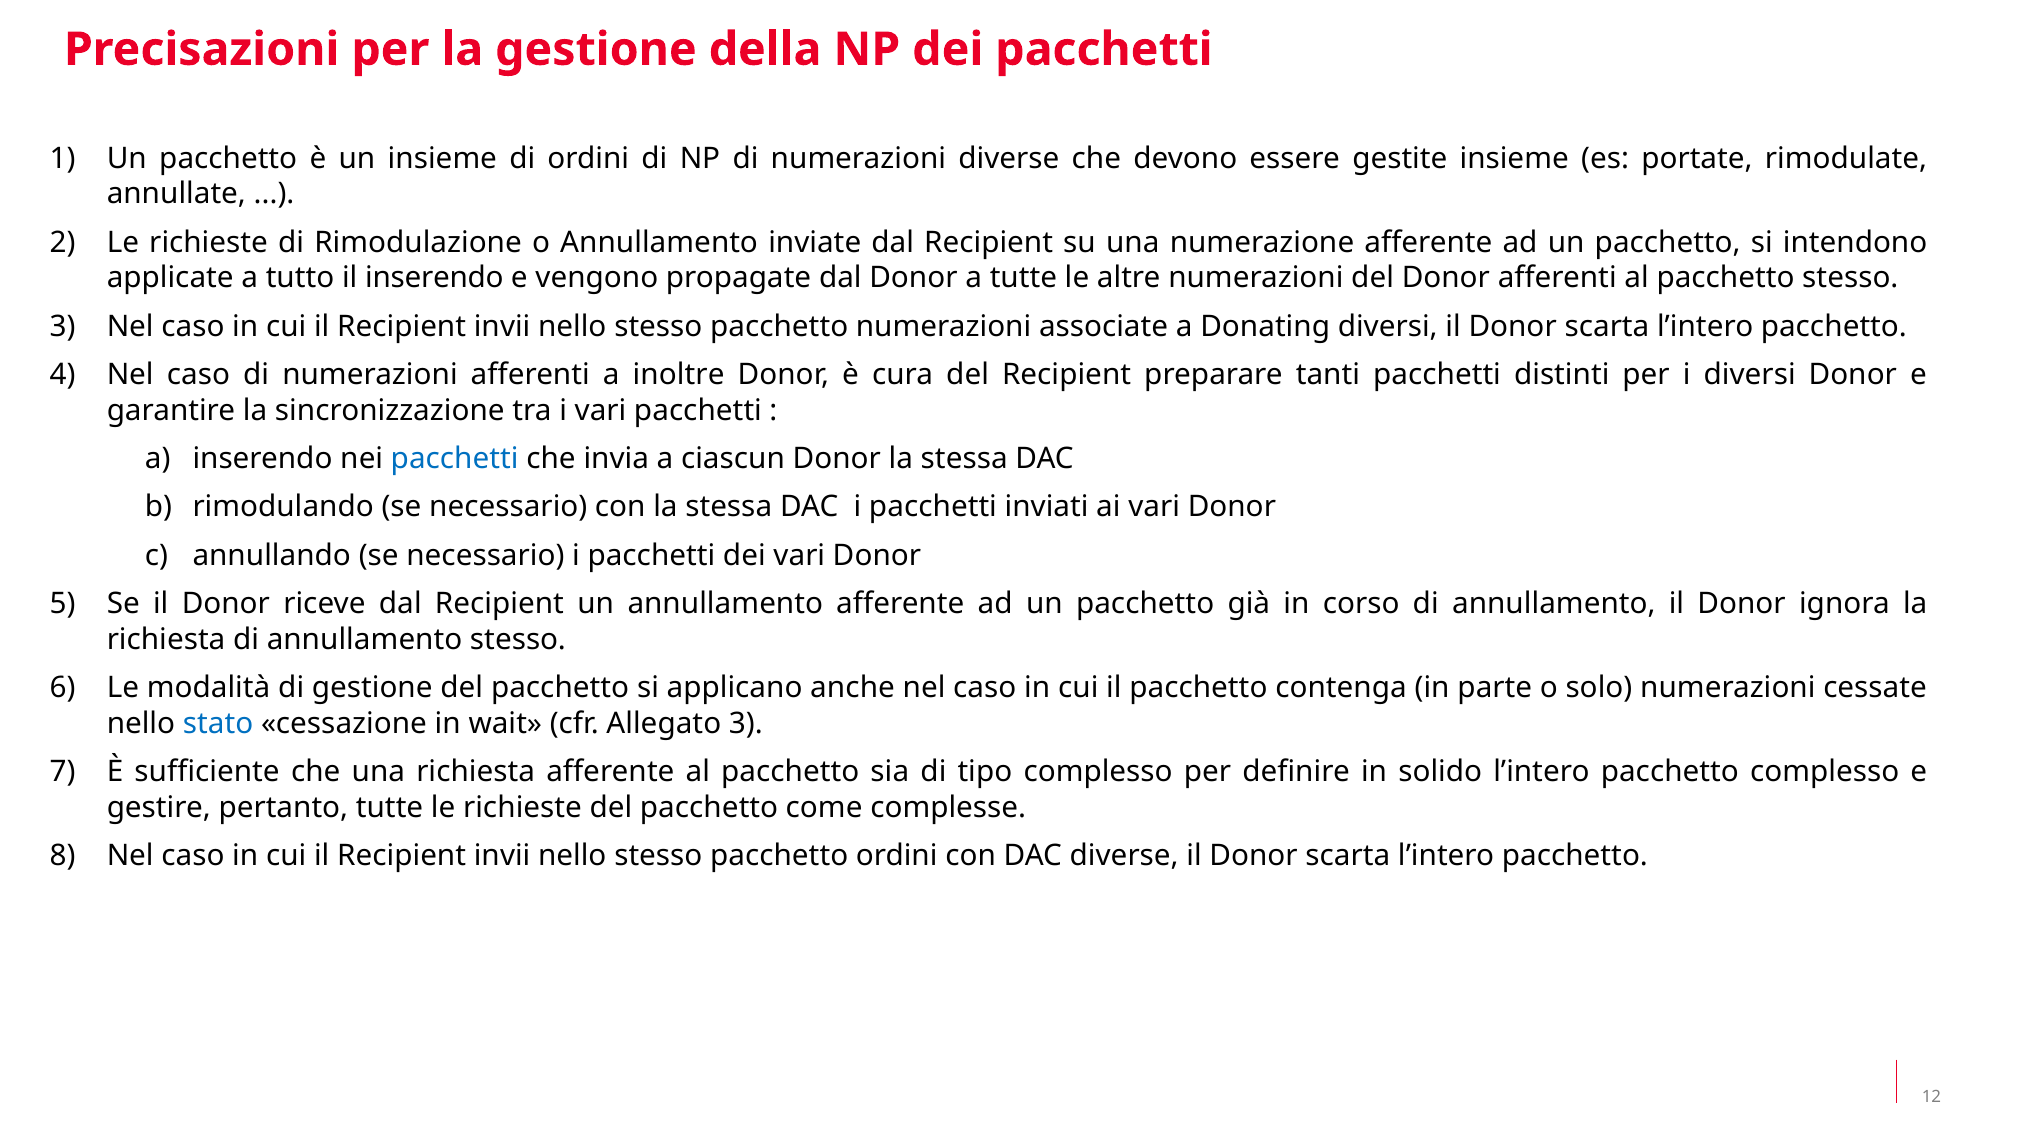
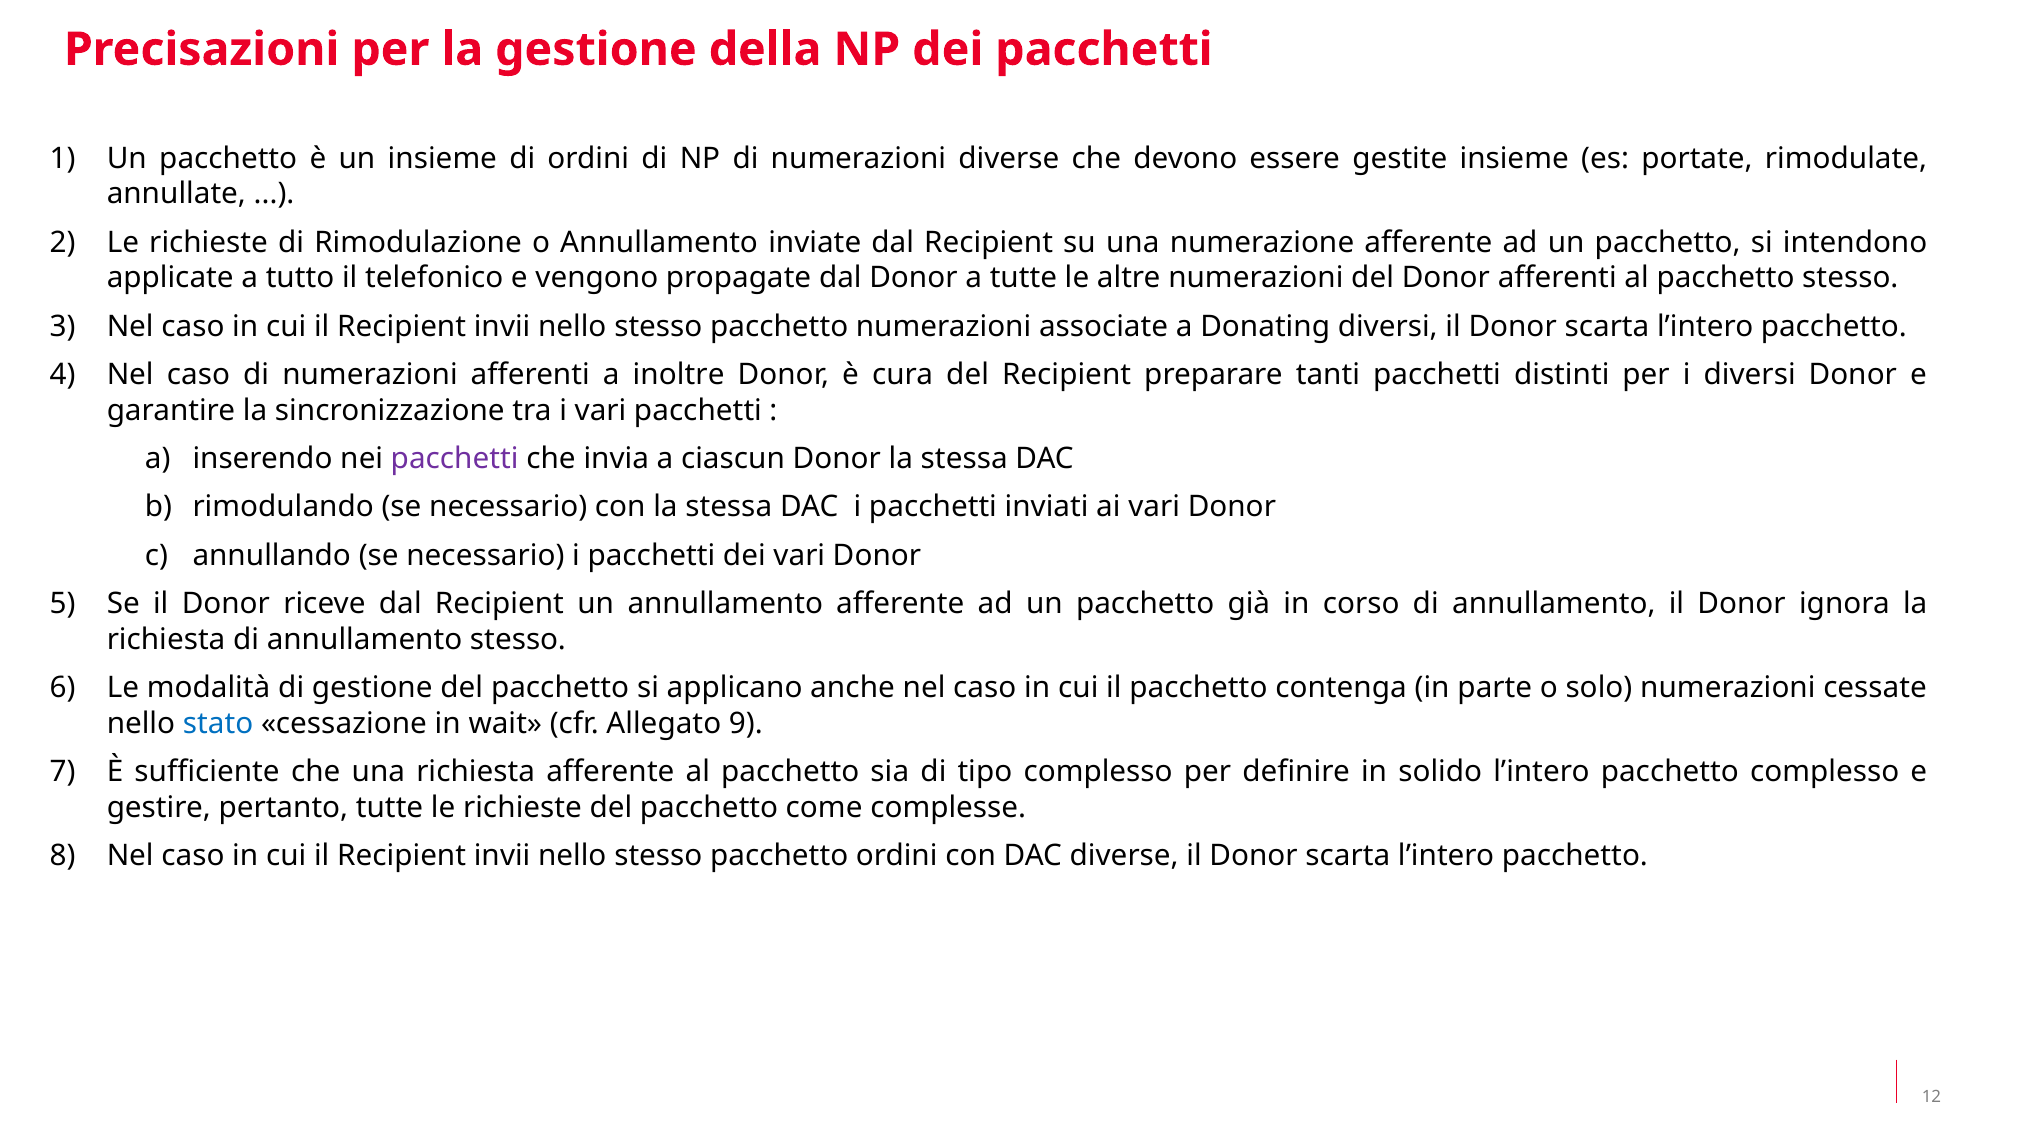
il inserendo: inserendo -> telefonico
pacchetti at (455, 459) colour: blue -> purple
Allegato 3: 3 -> 9
